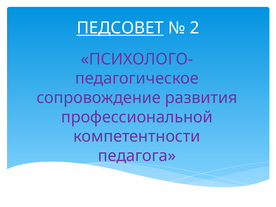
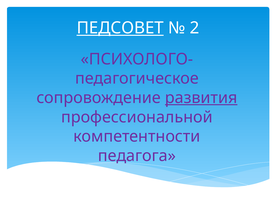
развития underline: none -> present
